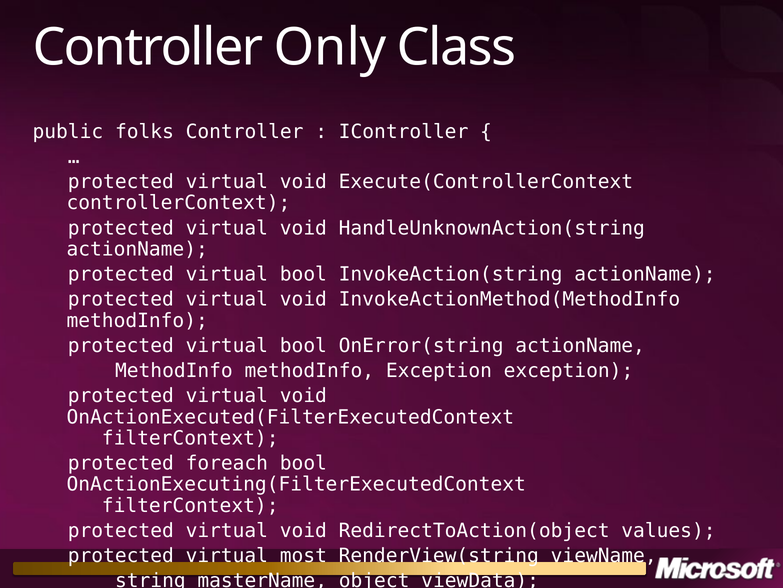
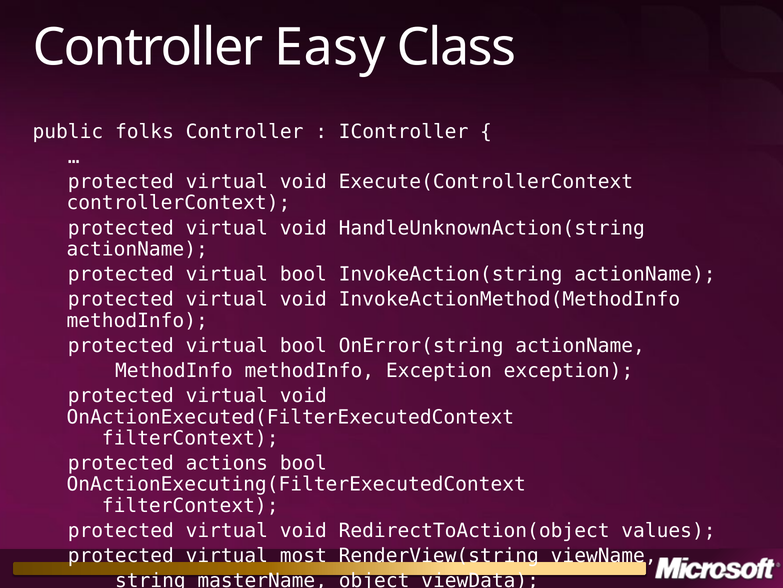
Only: Only -> Easy
foreach: foreach -> actions
